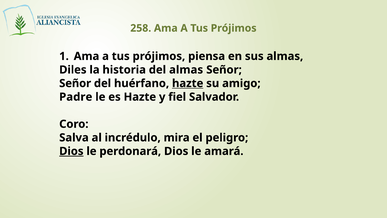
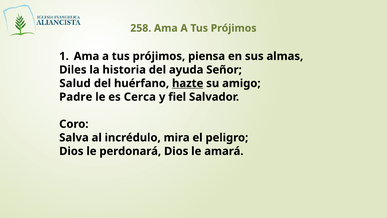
del almas: almas -> ayuda
Señor at (75, 83): Señor -> Salud
es Hazte: Hazte -> Cerca
Dios at (71, 151) underline: present -> none
